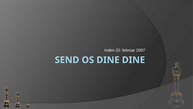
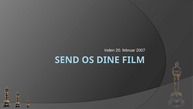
DINE DINE: DINE -> FILM
